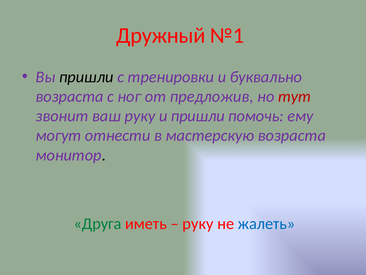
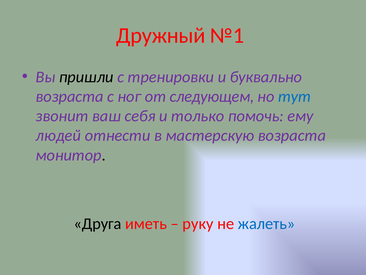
предложив: предложив -> следующем
тут colour: red -> blue
ваш руку: руку -> себя
и пришли: пришли -> только
могут: могут -> людей
Друга colour: green -> black
